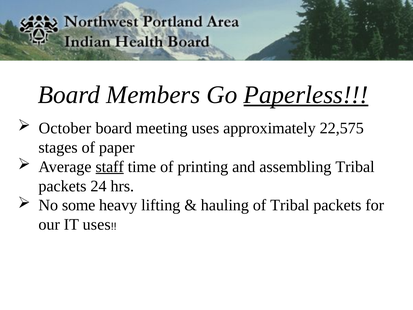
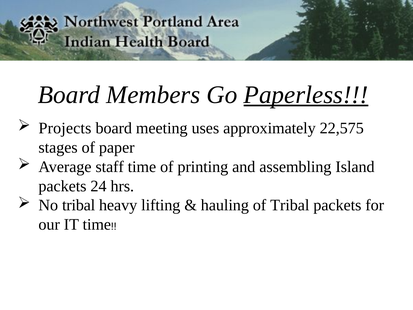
October: October -> Projects
staff underline: present -> none
assembling Tribal: Tribal -> Island
No some: some -> tribal
IT uses: uses -> time
